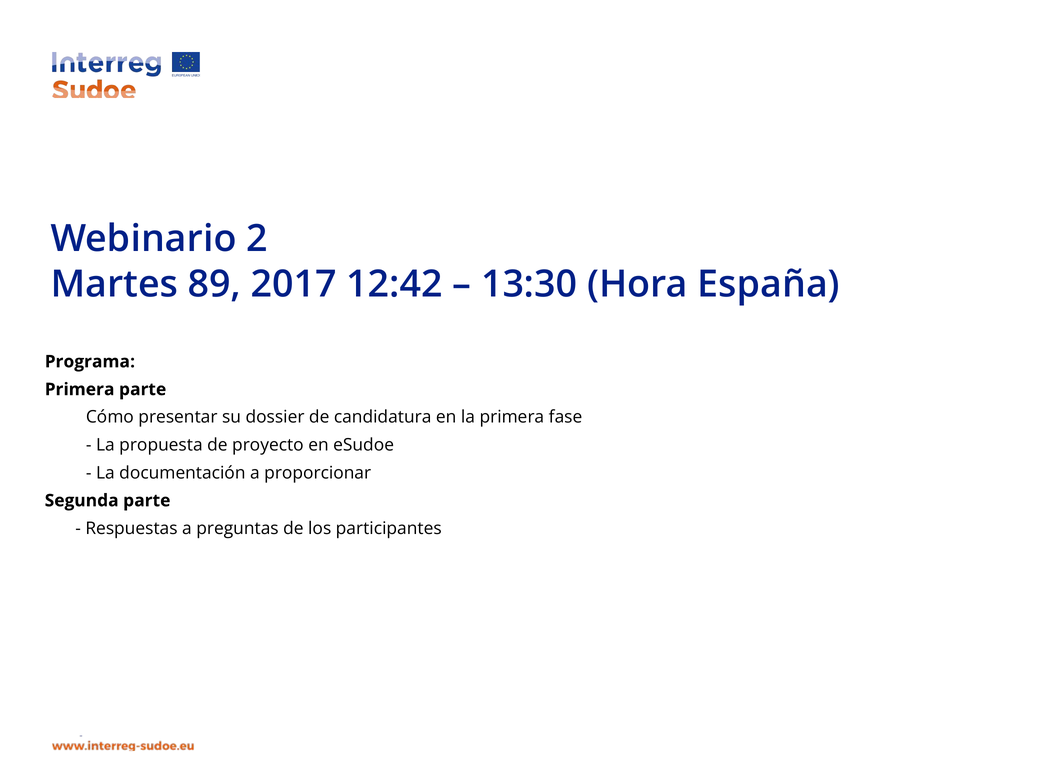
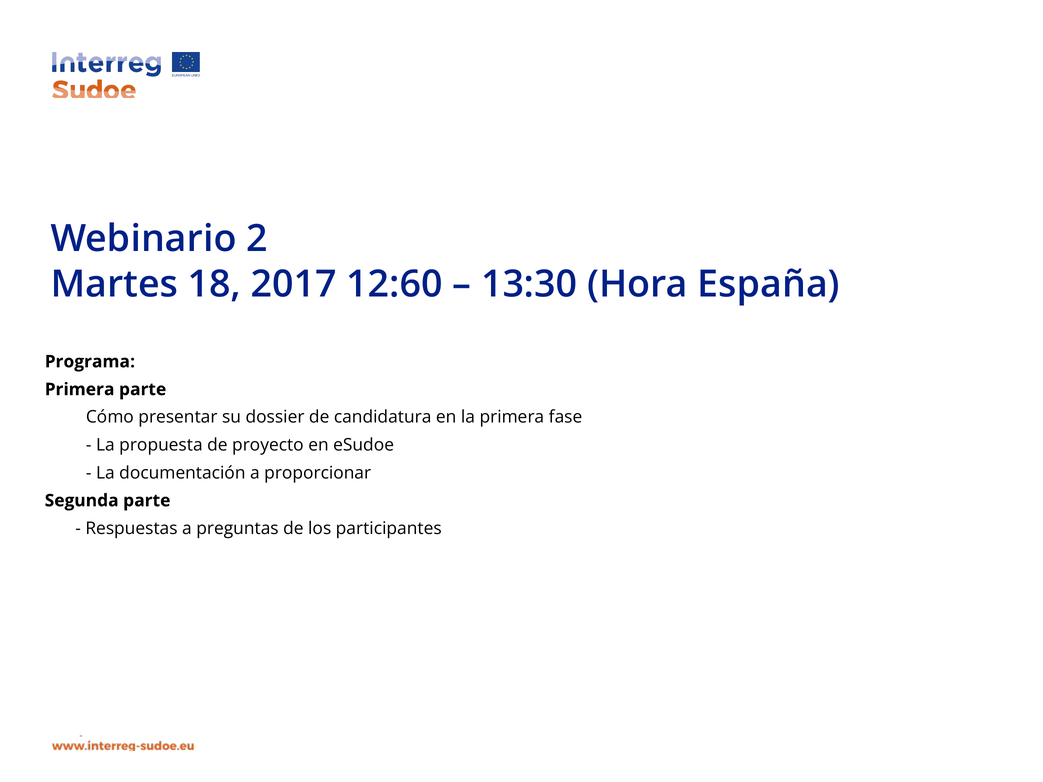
89: 89 -> 18
12:42: 12:42 -> 12:60
